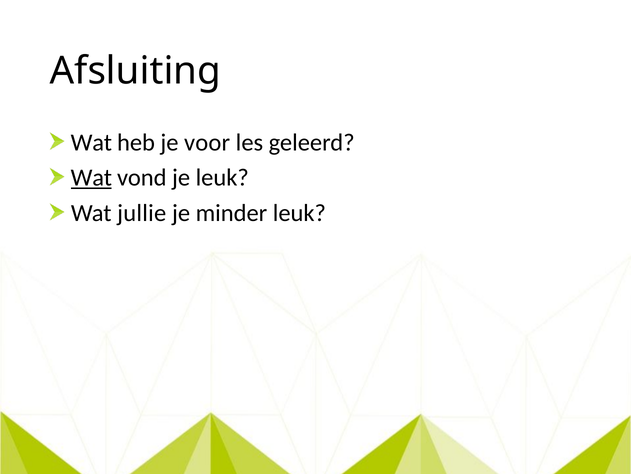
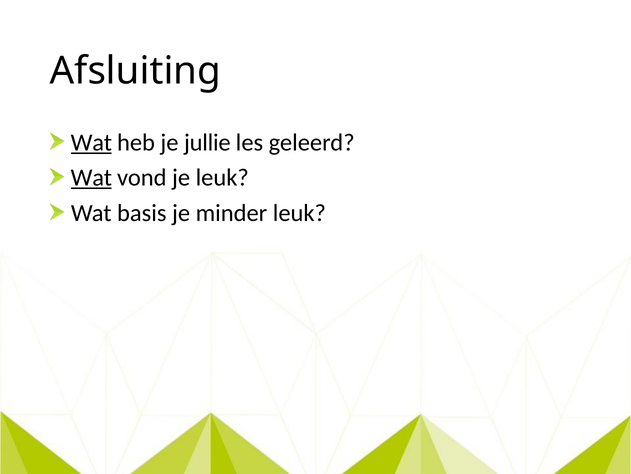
Wat at (91, 142) underline: none -> present
voor: voor -> jullie
jullie: jullie -> basis
